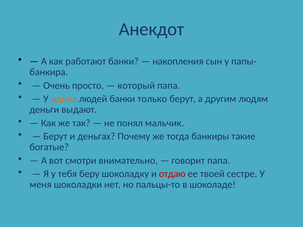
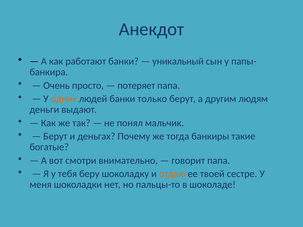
накопления: накопления -> уникальный
который: который -> потеряет
отдаю colour: red -> orange
